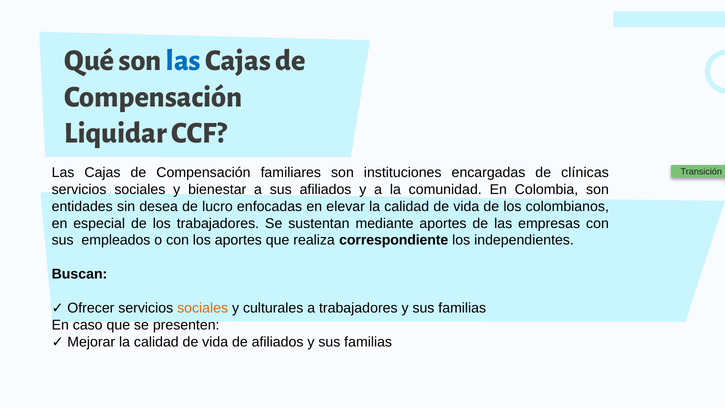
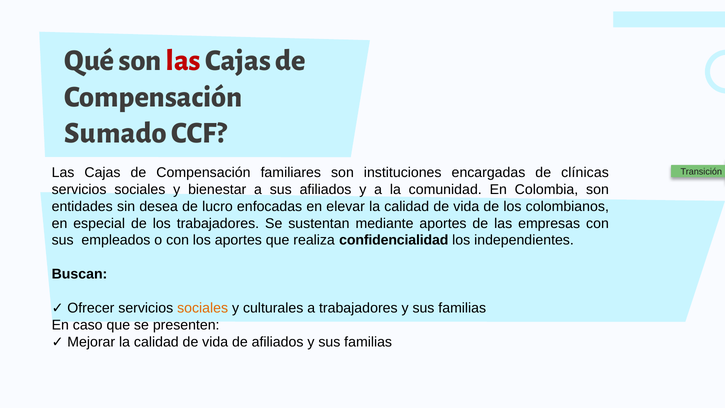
las at (183, 60) colour: blue -> red
Liquidar: Liquidar -> Sumado
correspondiente: correspondiente -> confidencialidad
